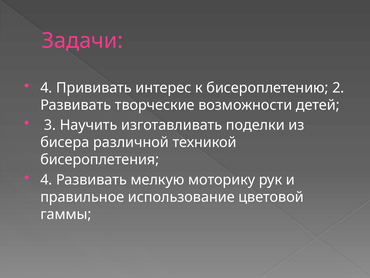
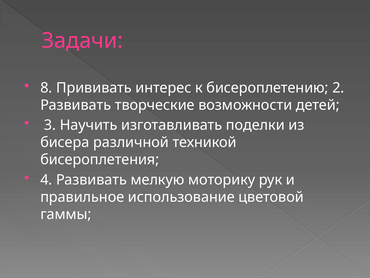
4 at (46, 88): 4 -> 8
